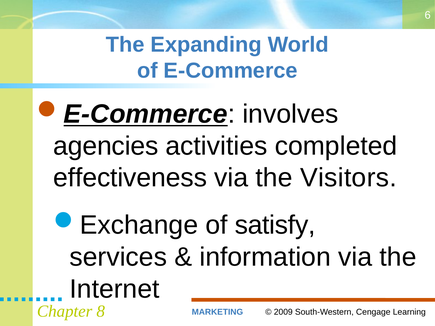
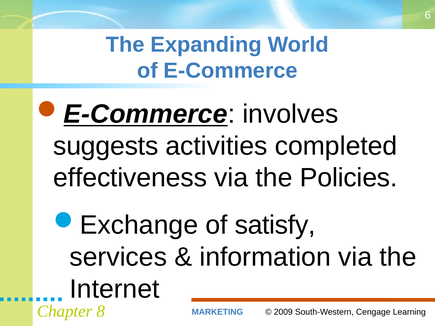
agencies: agencies -> suggests
Visitors: Visitors -> Policies
